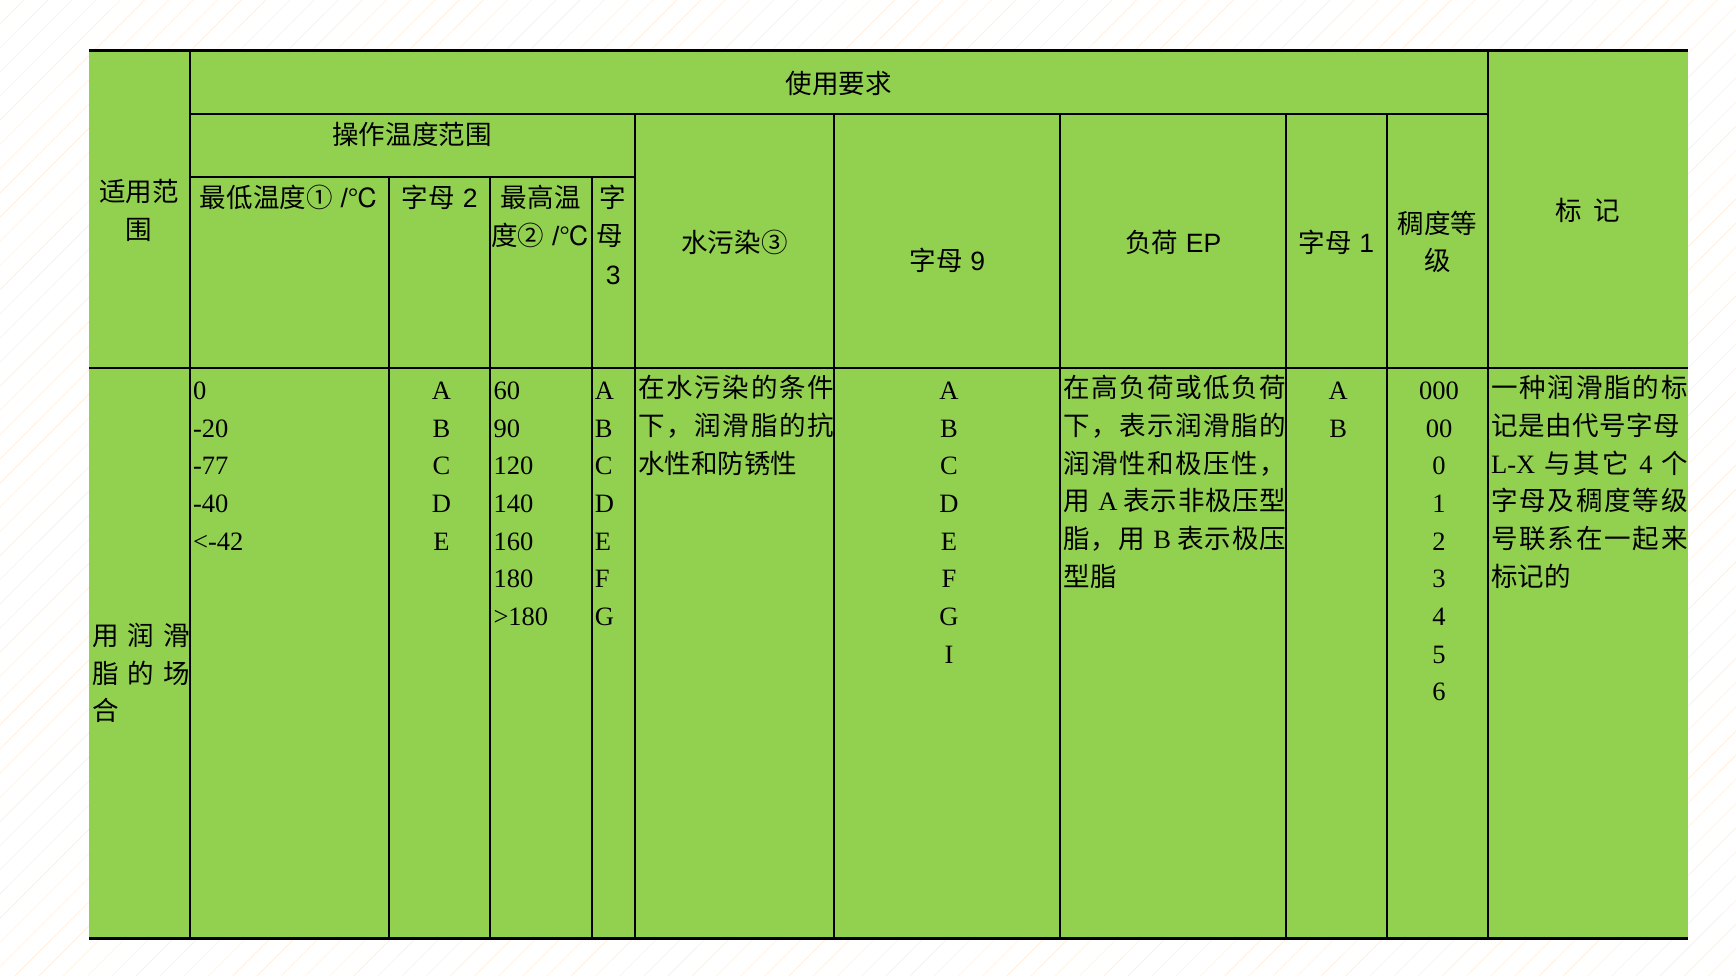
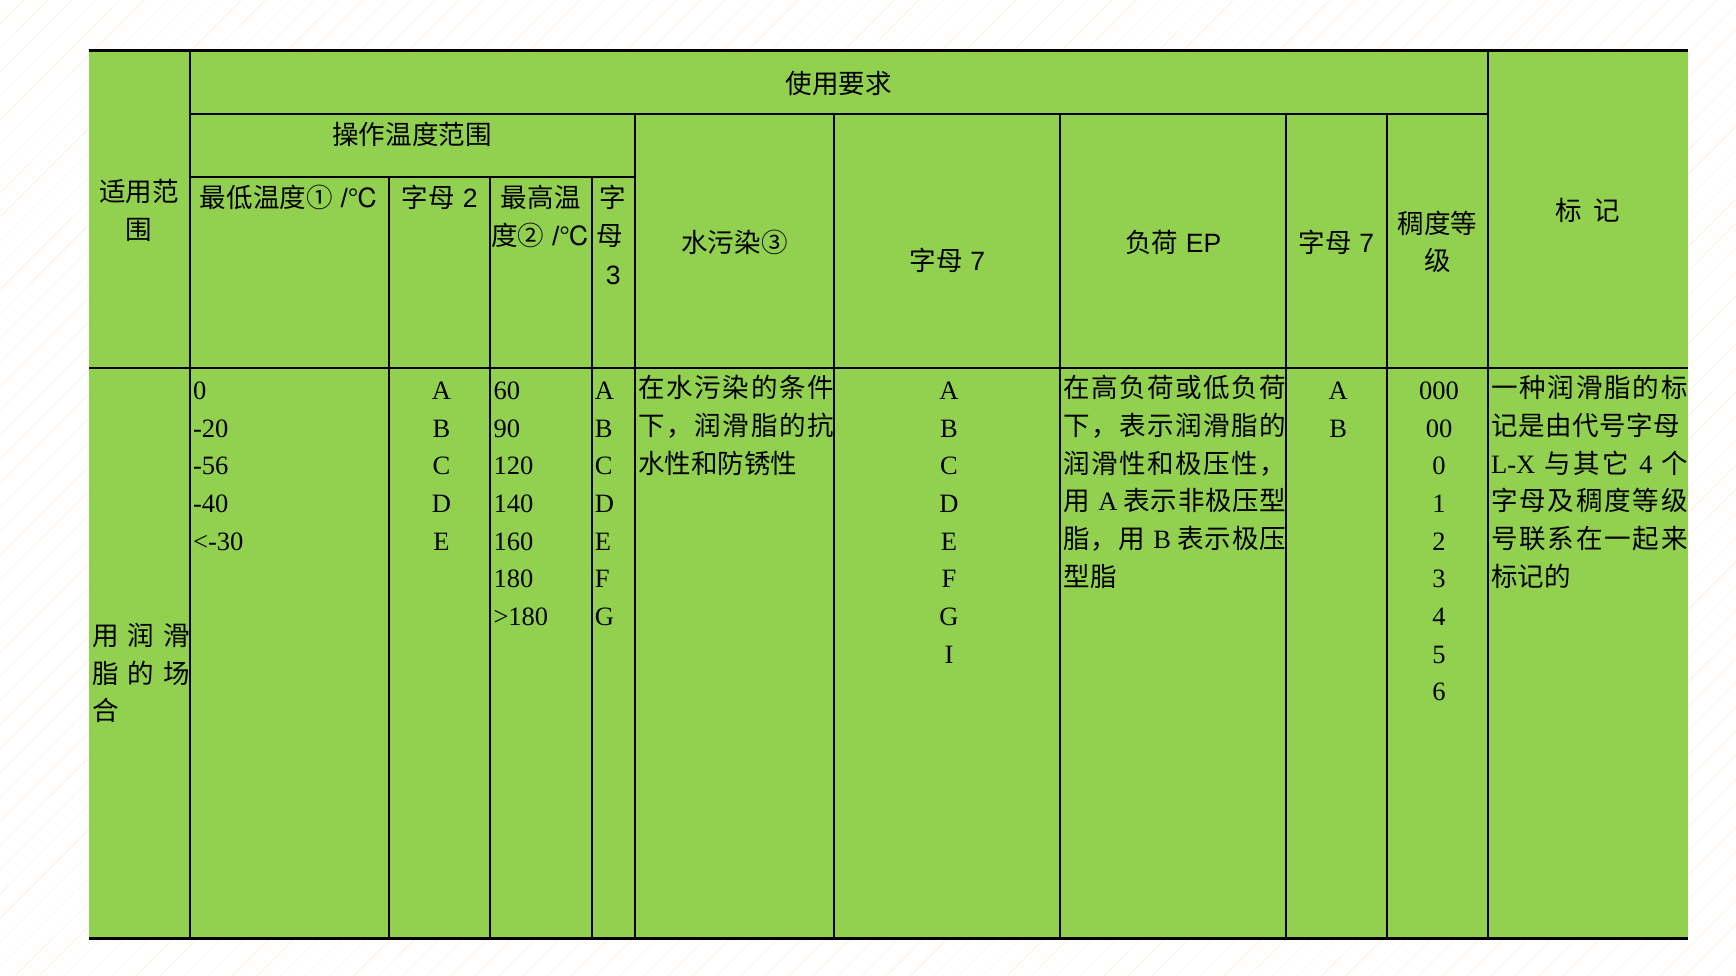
1 at (1367, 244): 1 -> 7
9 at (978, 262): 9 -> 7
-77: -77 -> -56
<-42: <-42 -> <-30
